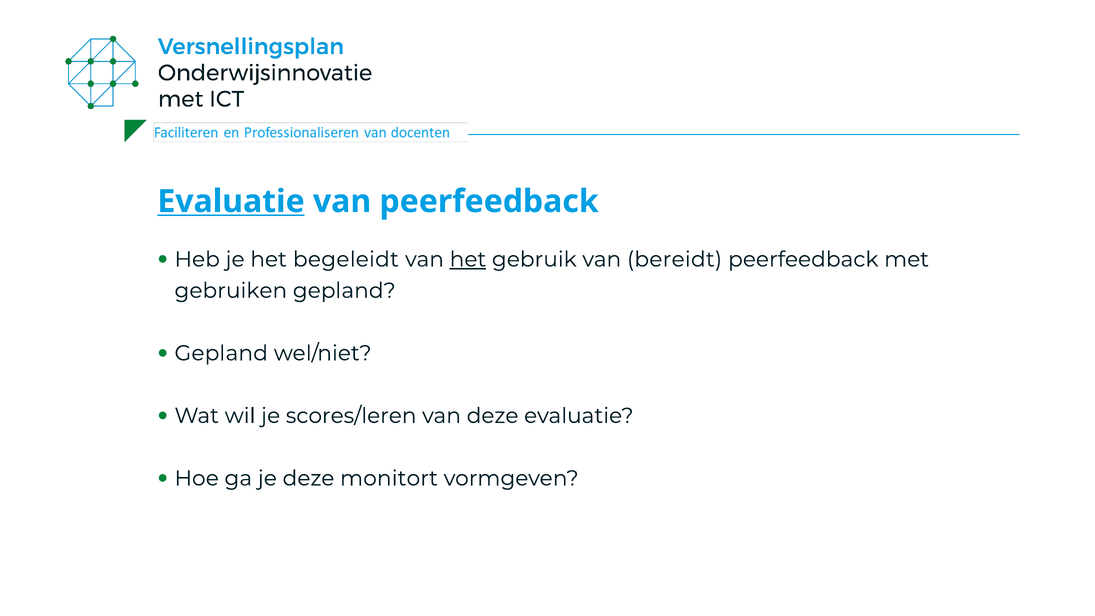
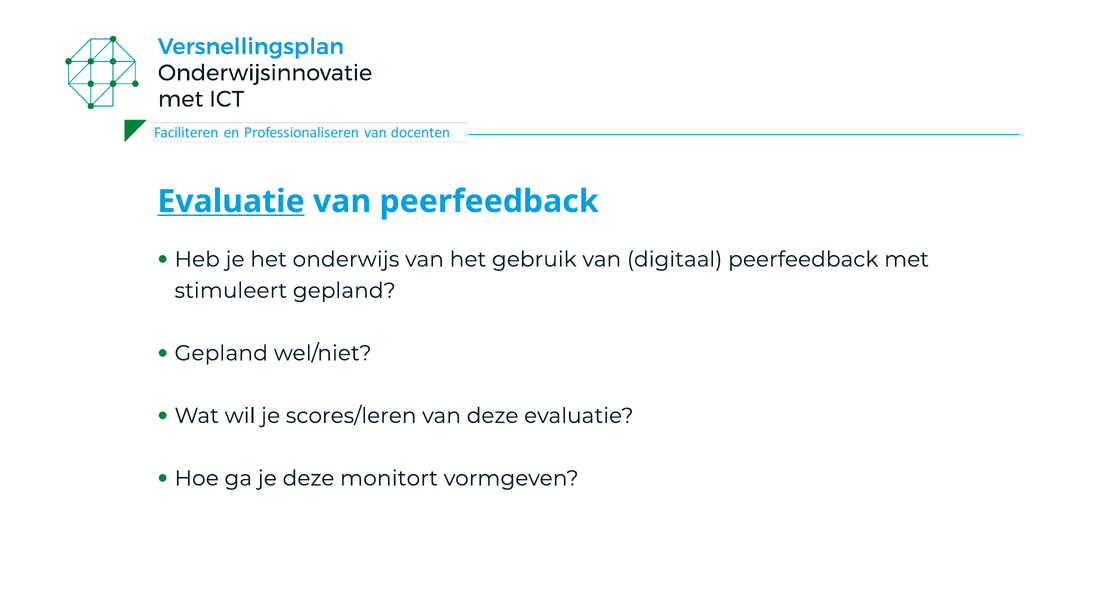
begeleidt: begeleidt -> onderwijs
het at (468, 259) underline: present -> none
bereidt: bereidt -> digitaal
gebruiken: gebruiken -> stimuleert
